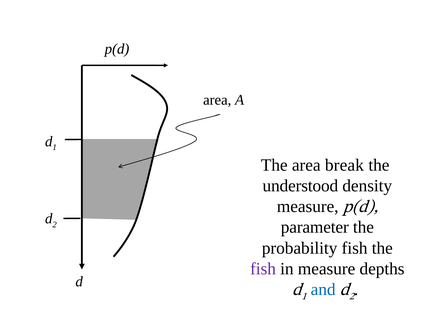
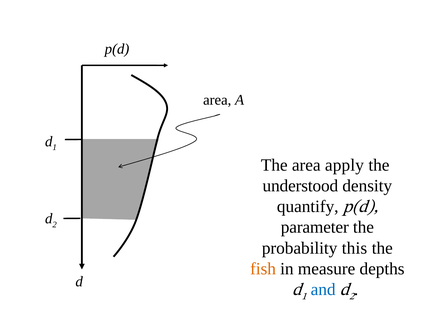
break: break -> apply
measure at (308, 207): measure -> quantify
probability fish: fish -> this
fish at (263, 269) colour: purple -> orange
